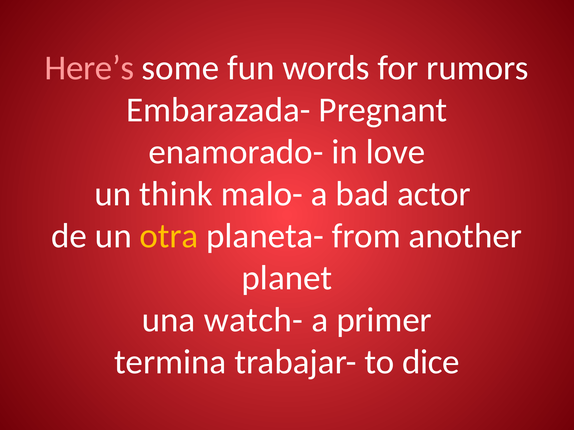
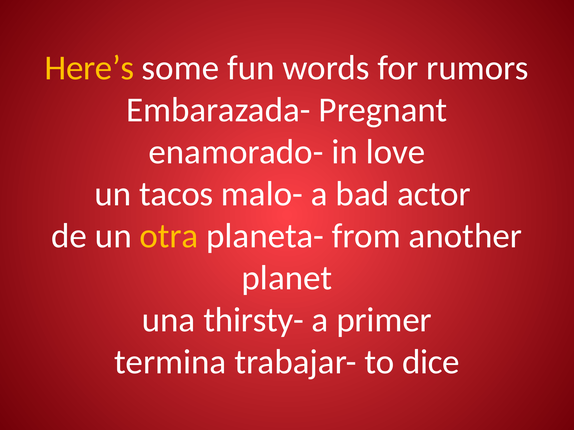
Here’s colour: pink -> yellow
think: think -> tacos
watch-: watch- -> thirsty-
